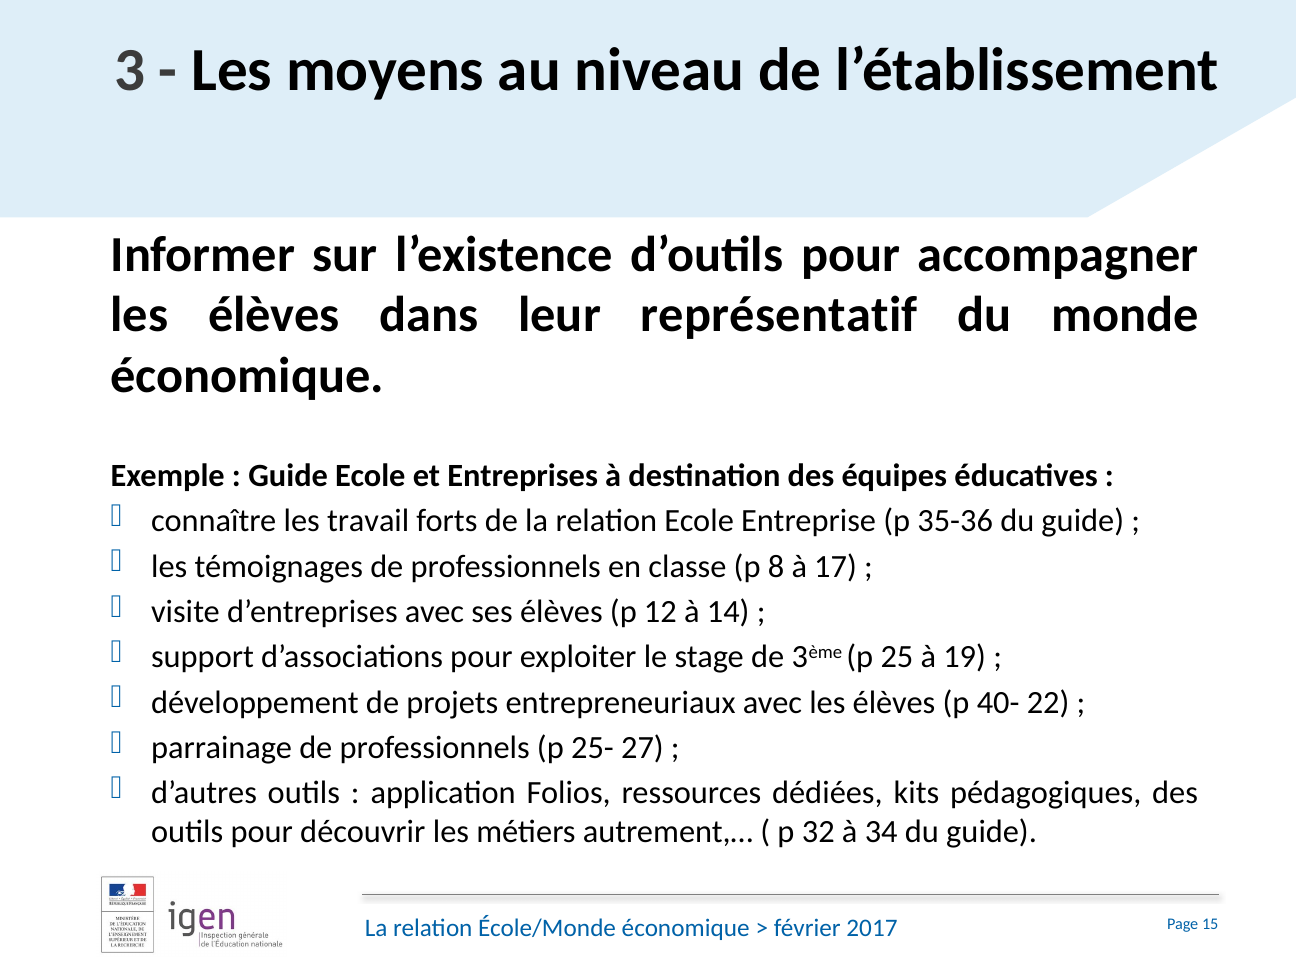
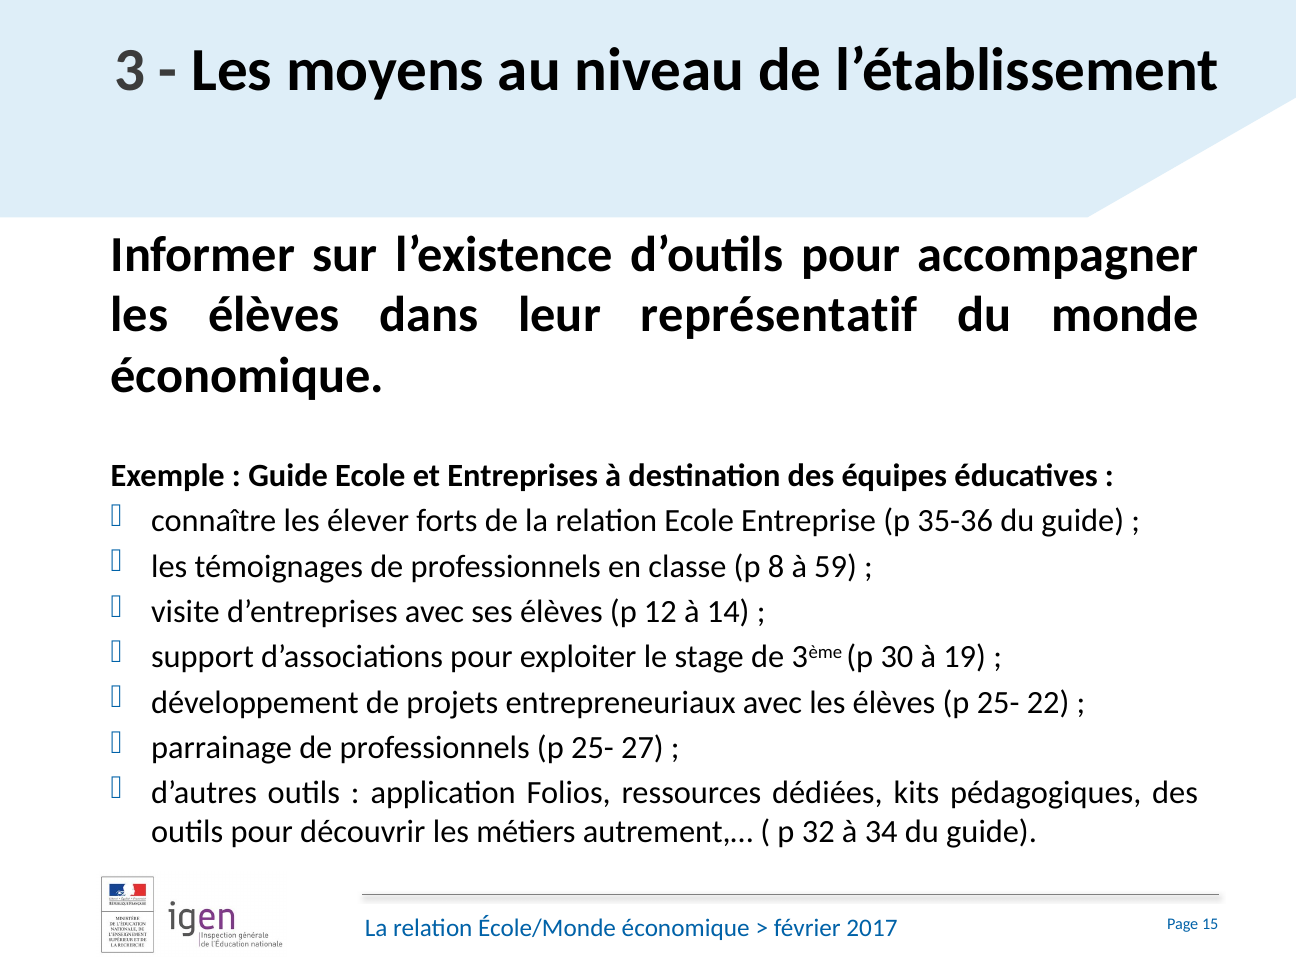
travail: travail -> élever
17: 17 -> 59
25: 25 -> 30
élèves p 40-: 40- -> 25-
